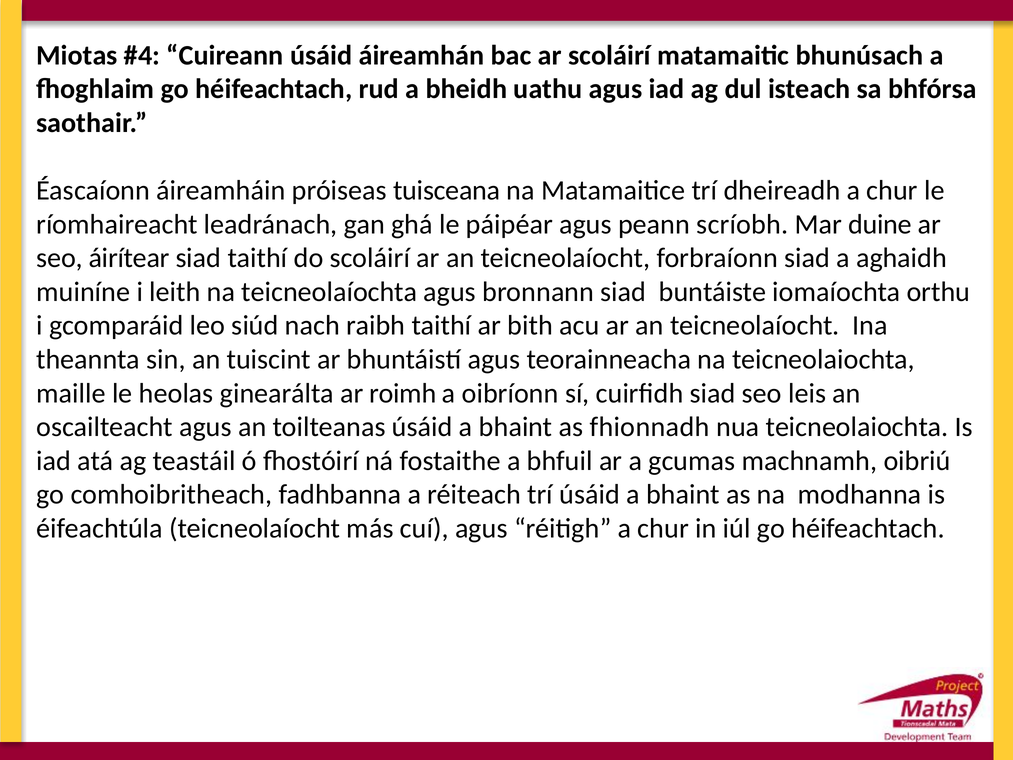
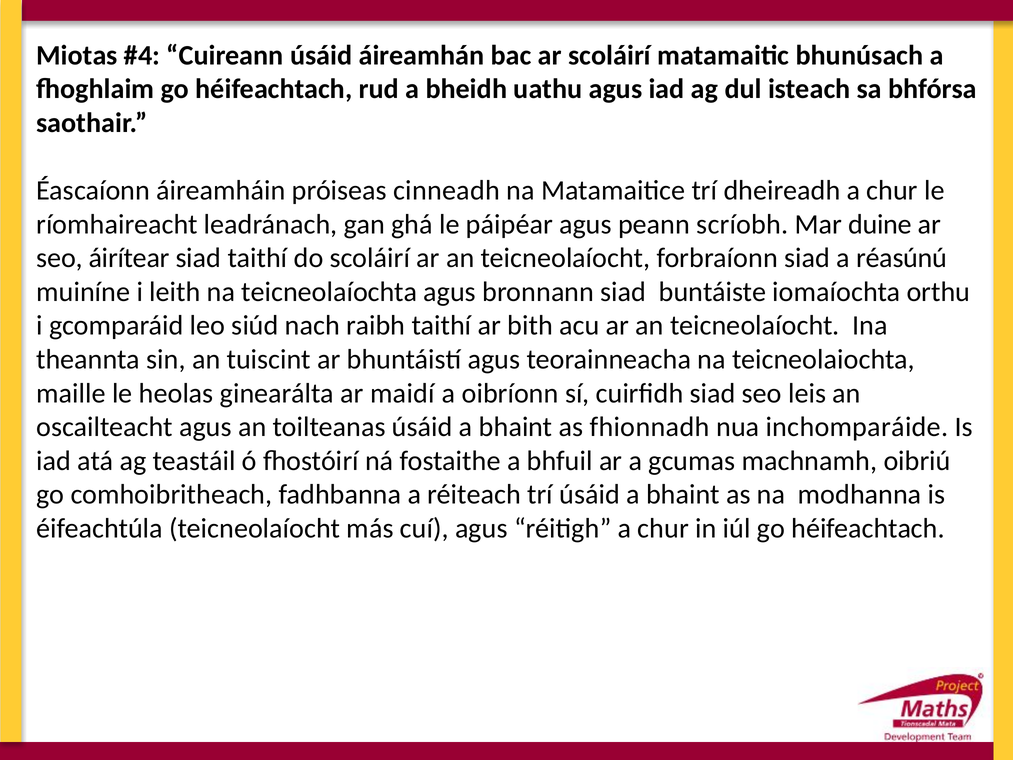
tuisceana: tuisceana -> cinneadh
aghaidh: aghaidh -> réasúnú
roimh: roimh -> maidí
nua teicneolaiochta: teicneolaiochta -> inchomparáide
